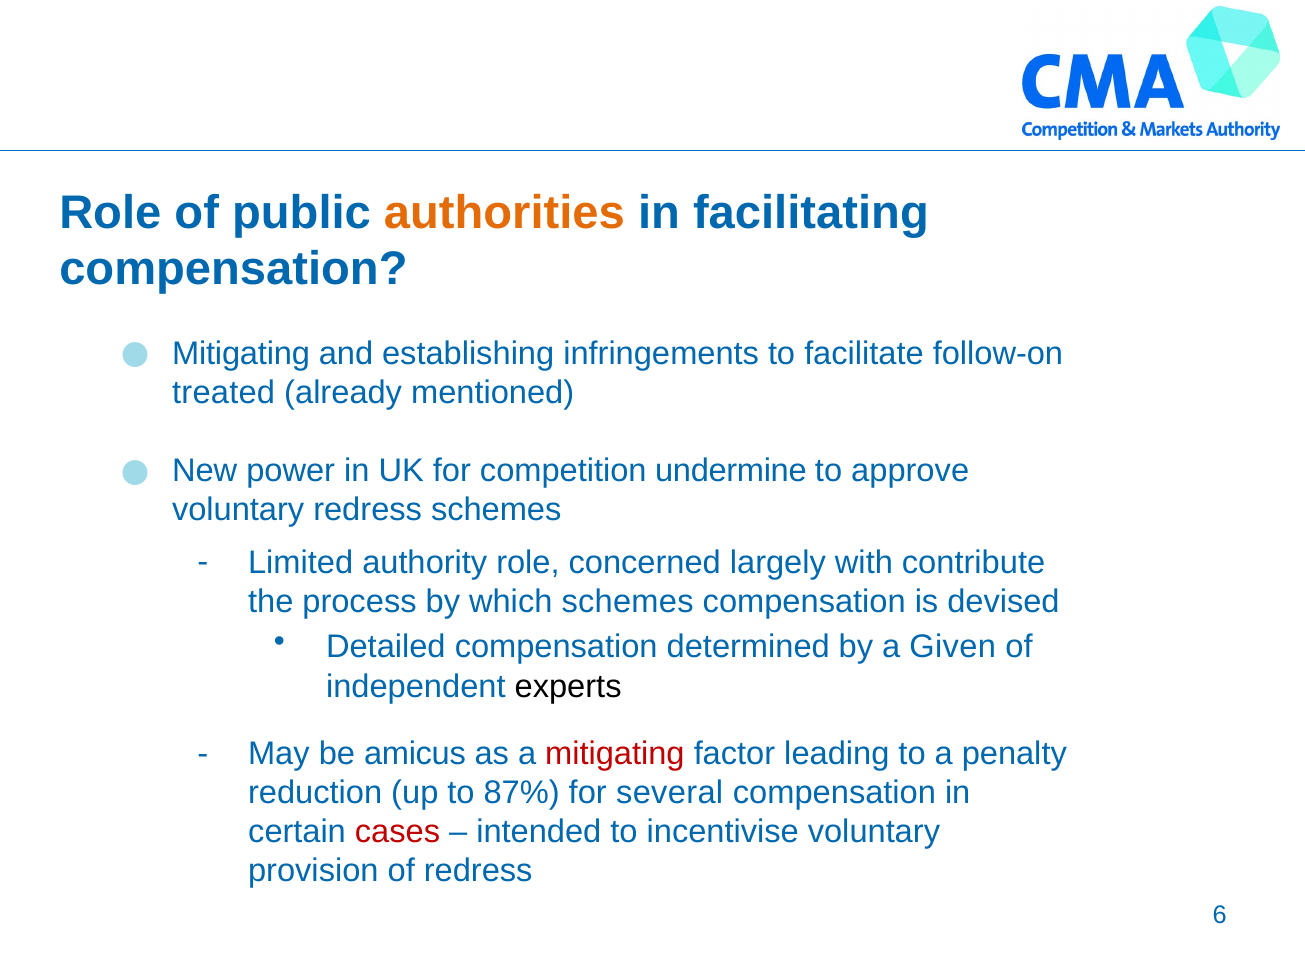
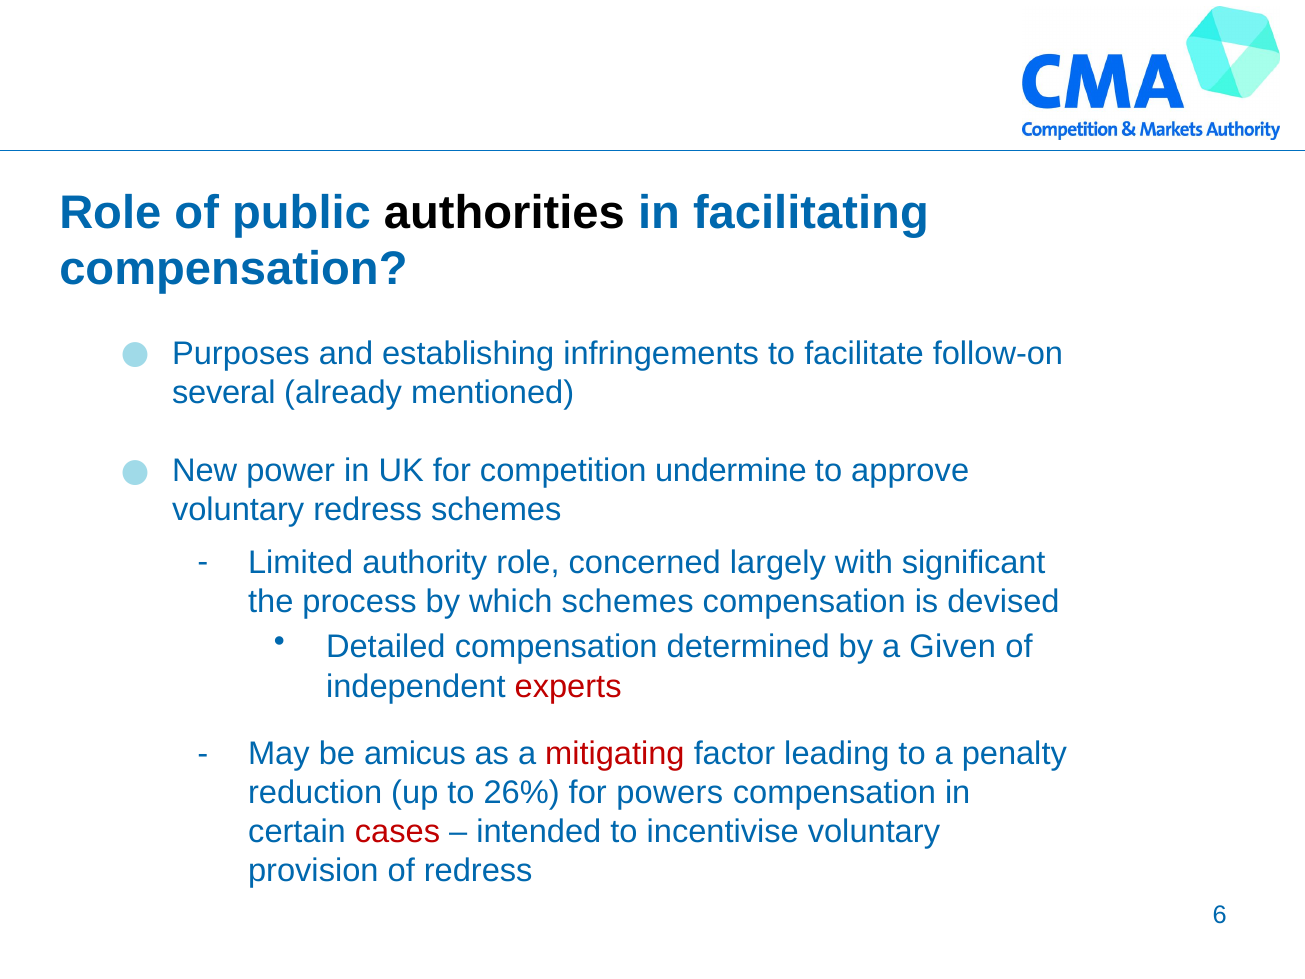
authorities colour: orange -> black
Mitigating at (241, 353): Mitigating -> Purposes
treated: treated -> several
contribute: contribute -> significant
experts colour: black -> red
87%: 87% -> 26%
several: several -> powers
